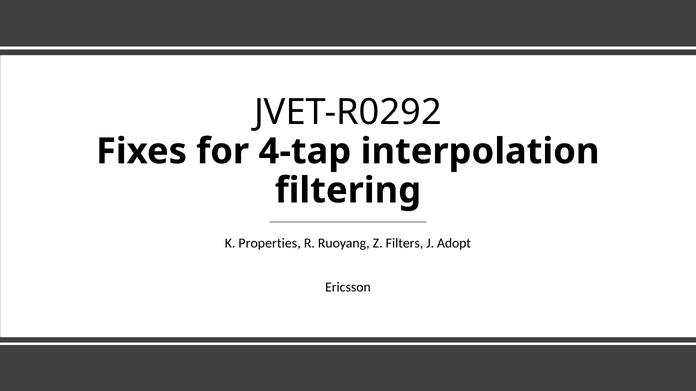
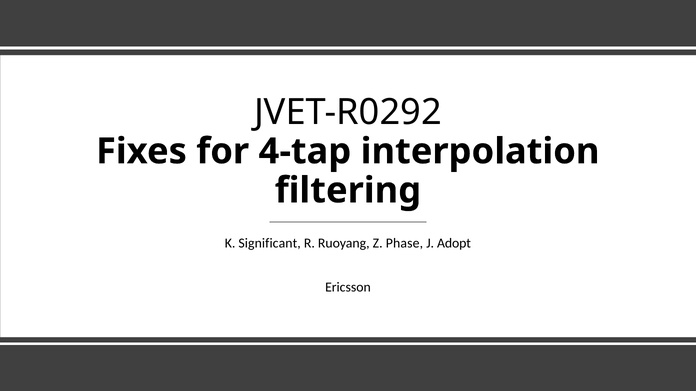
Properties: Properties -> Significant
Filters: Filters -> Phase
